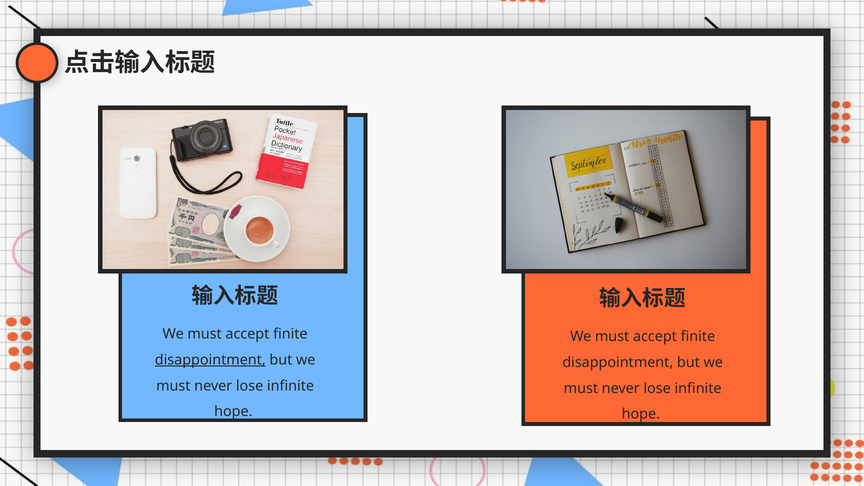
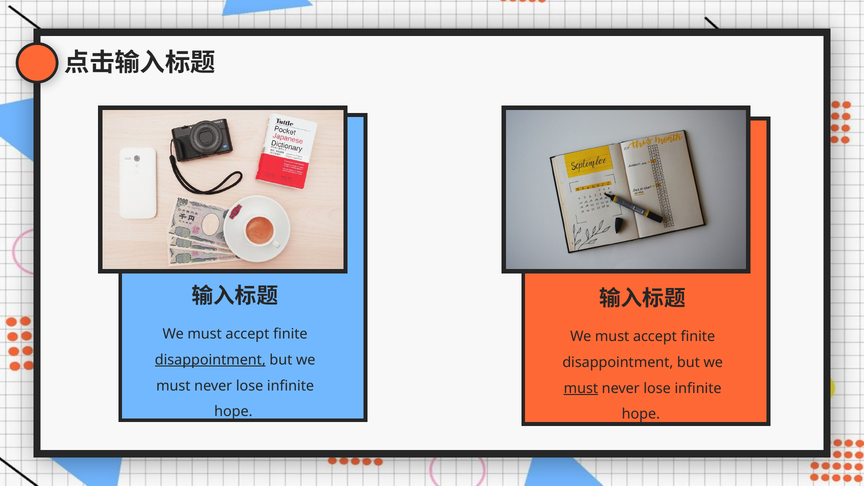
must at (581, 388) underline: none -> present
